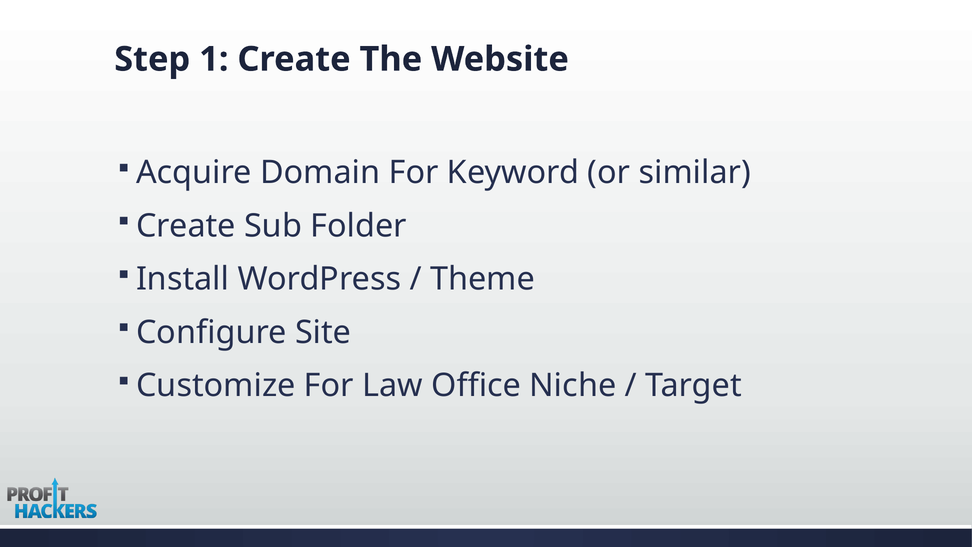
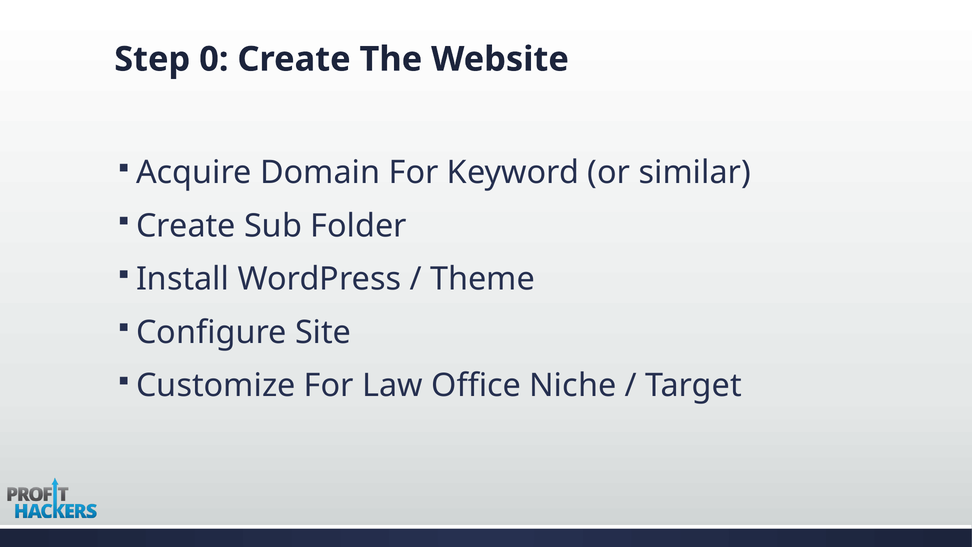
1: 1 -> 0
